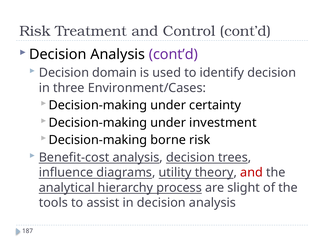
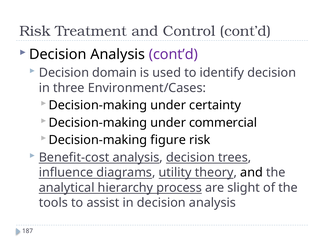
investment: investment -> commercial
borne: borne -> figure
and at (251, 173) colour: red -> black
